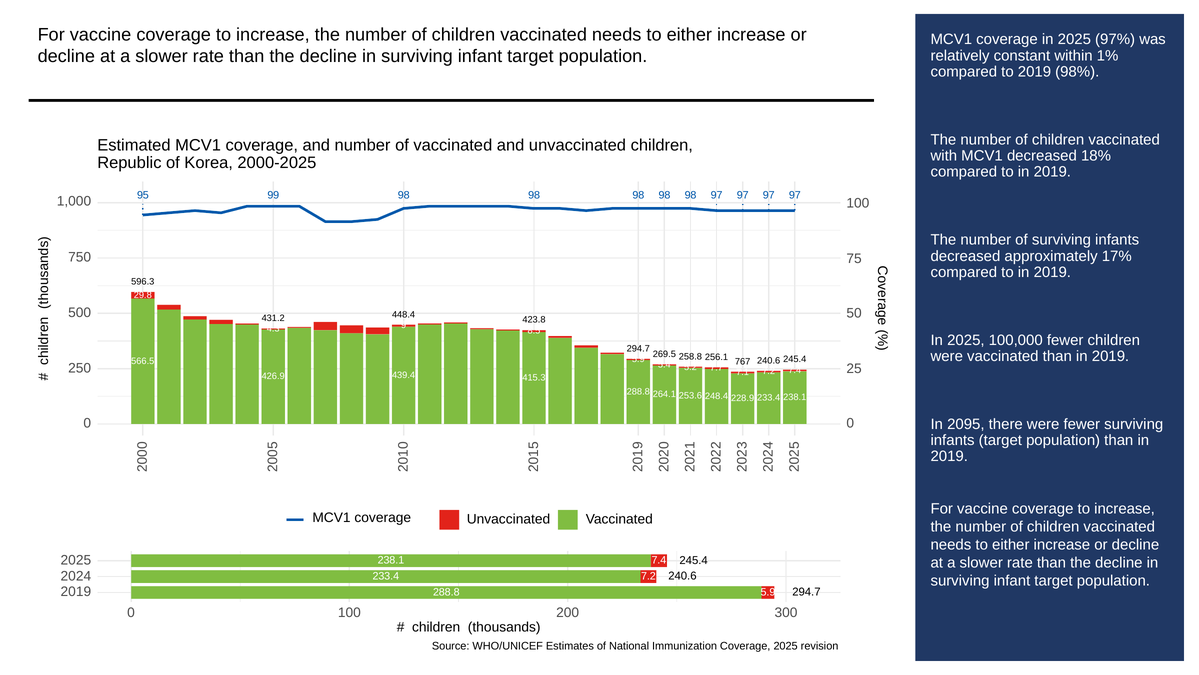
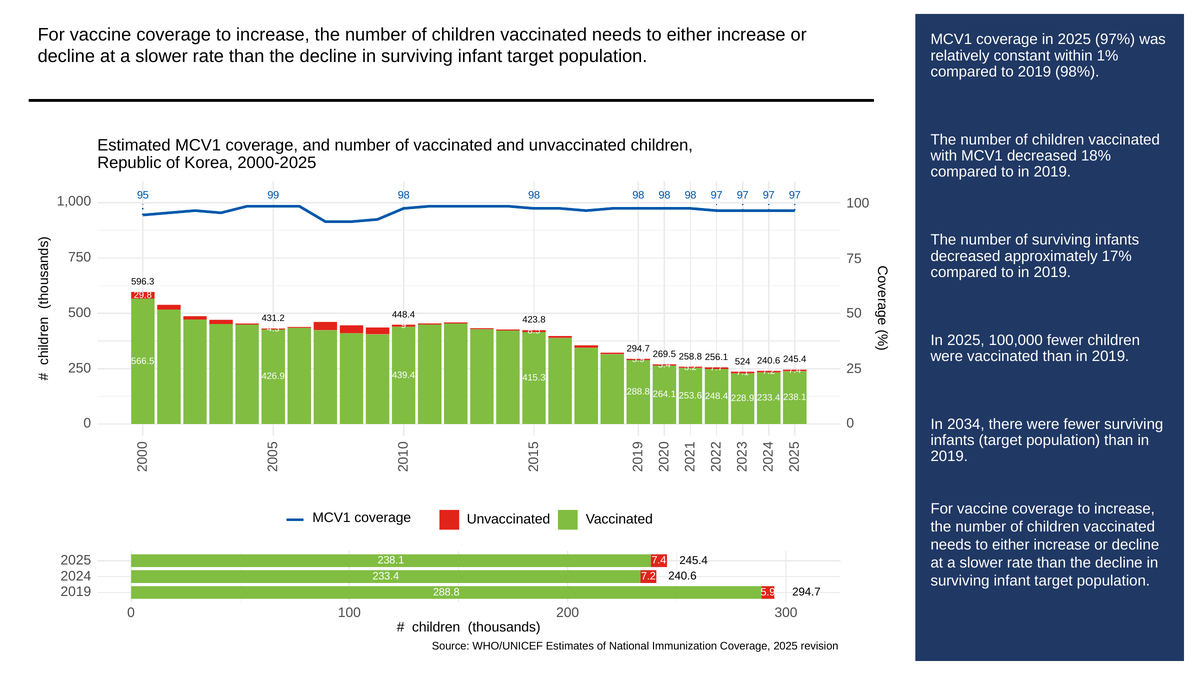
767: 767 -> 524
2095: 2095 -> 2034
